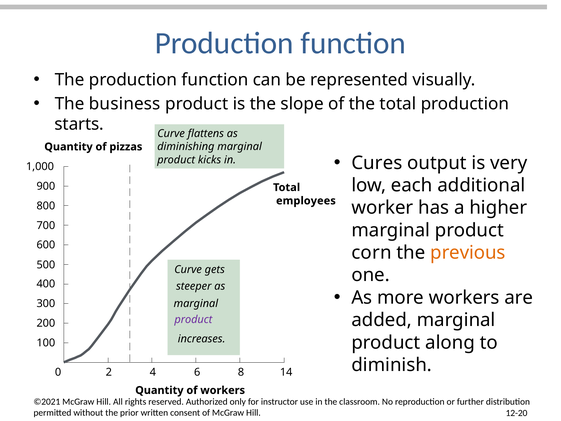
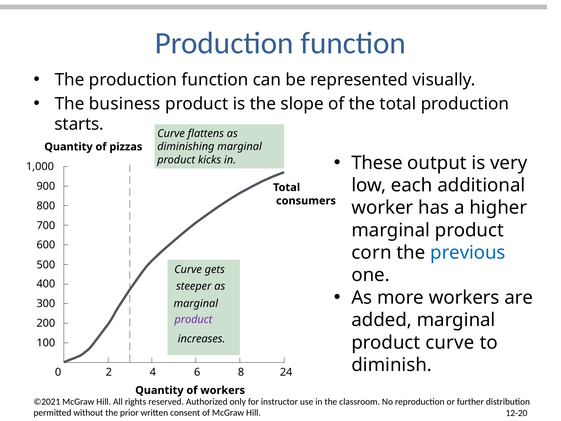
Cures: Cures -> These
employees: employees -> consumers
previous colour: orange -> blue
product along: along -> curve
14: 14 -> 24
